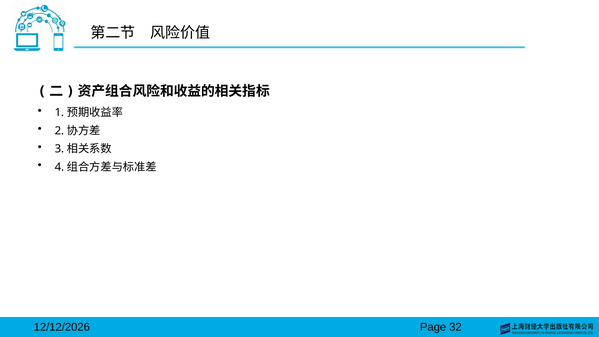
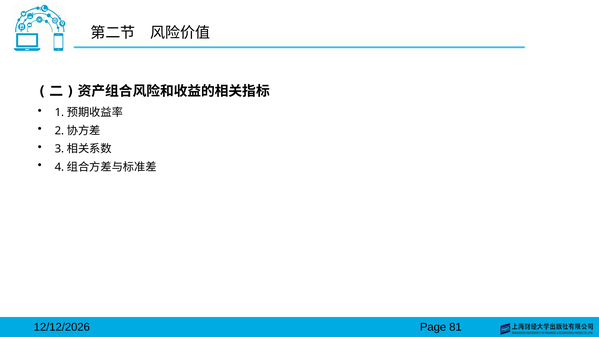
32: 32 -> 81
